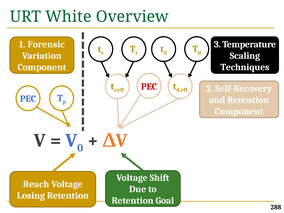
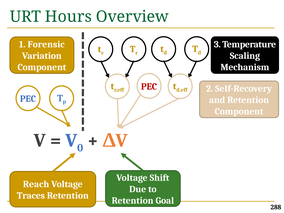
White: White -> Hours
Techniques: Techniques -> Mechanism
Losing: Losing -> Traces
